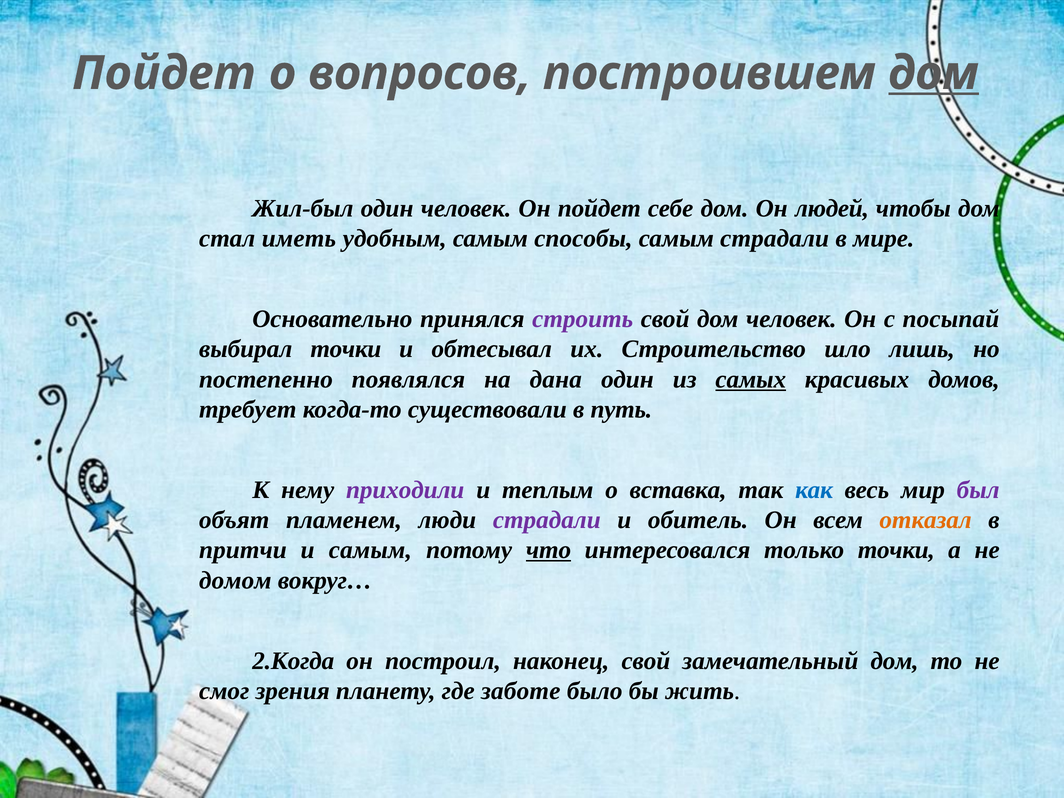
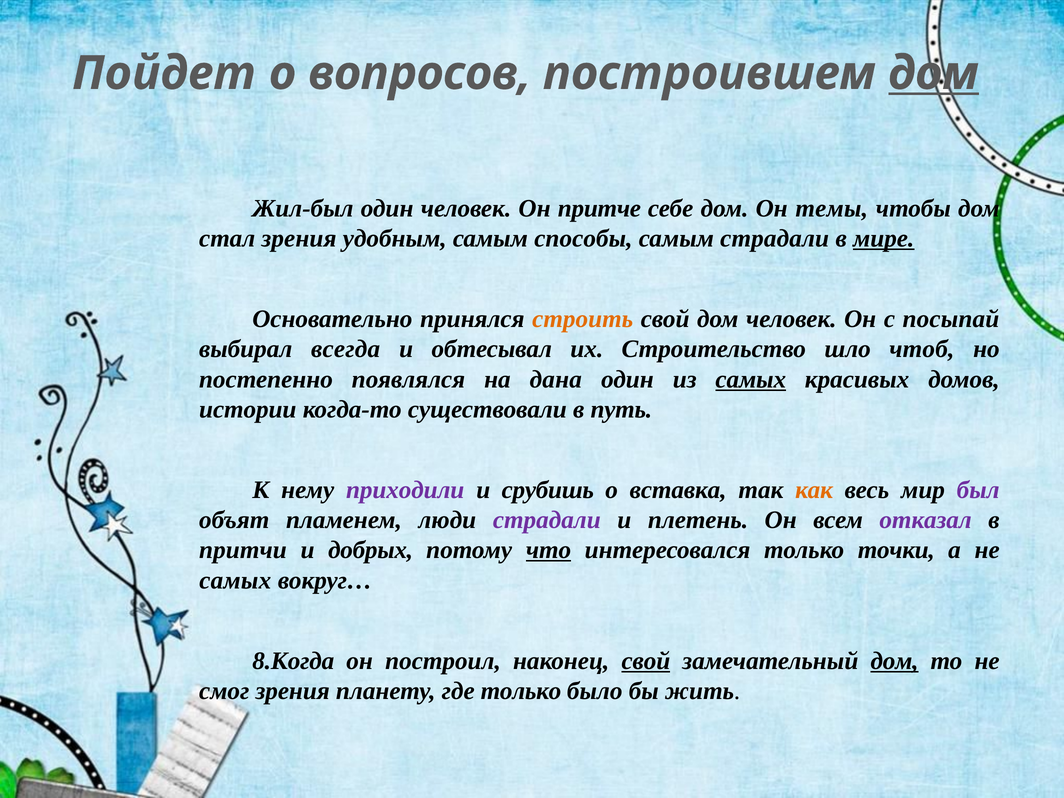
Он пойдет: пойдет -> притче
людей: людей -> темы
стал иметь: иметь -> зрения
мире underline: none -> present
строить colour: purple -> orange
выбирал точки: точки -> всегда
лишь: лишь -> чтоб
требует: требует -> истории
теплым: теплым -> срубишь
как colour: blue -> orange
обитель: обитель -> плетень
отказал colour: orange -> purple
и самым: самым -> добрых
домом at (235, 580): домом -> самых
2.Когда: 2.Когда -> 8.Когда
свой at (646, 661) underline: none -> present
дом at (894, 661) underline: none -> present
где заботе: заботе -> только
